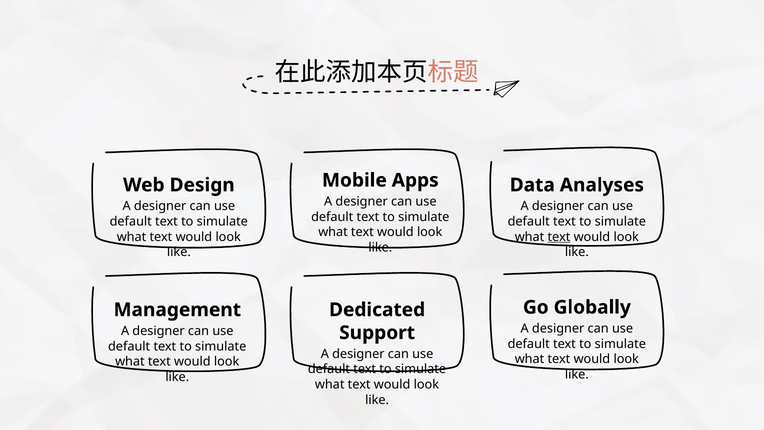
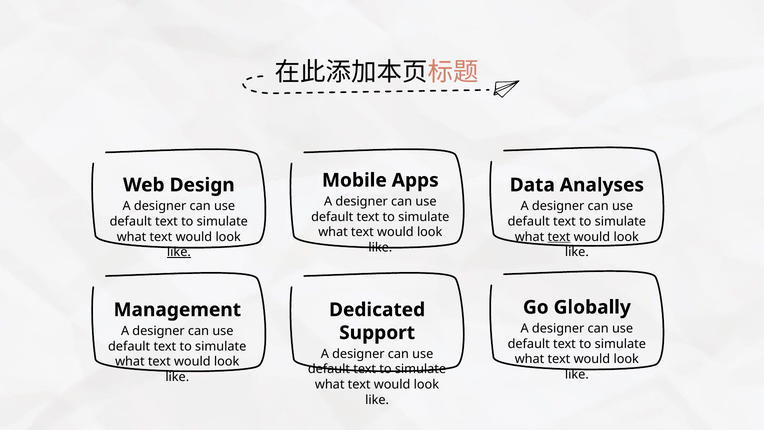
like at (179, 252) underline: none -> present
